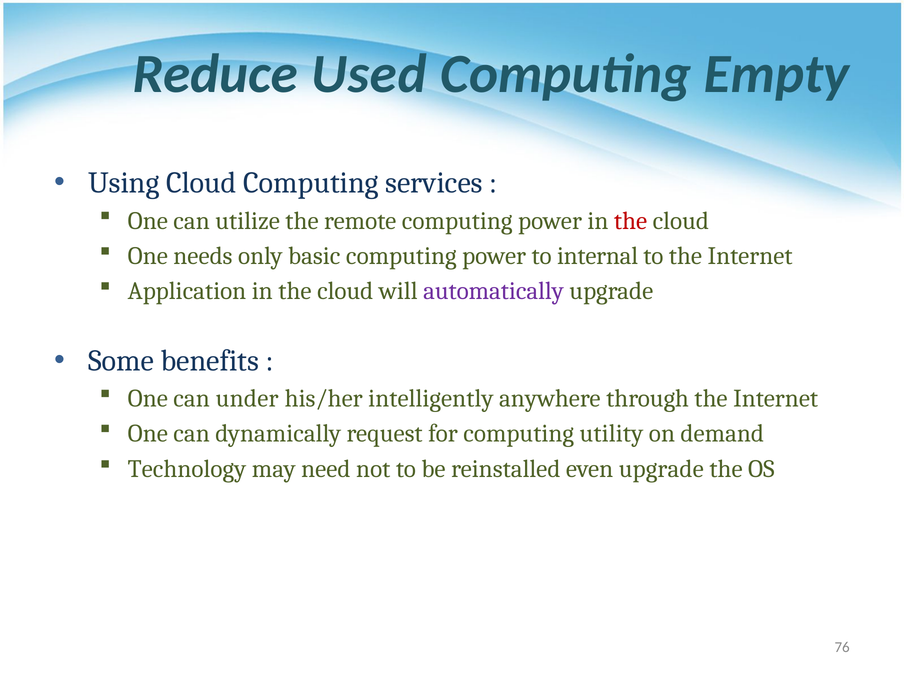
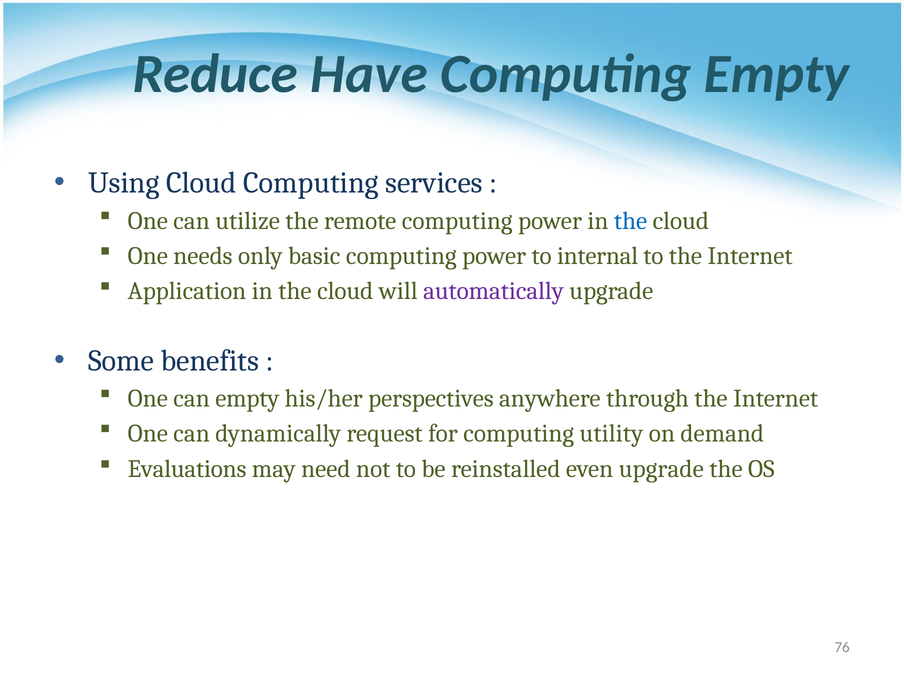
Used: Used -> Have
the at (631, 221) colour: red -> blue
can under: under -> empty
intelligently: intelligently -> perspectives
Technology: Technology -> Evaluations
